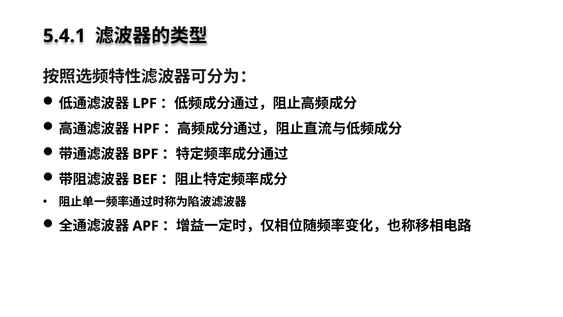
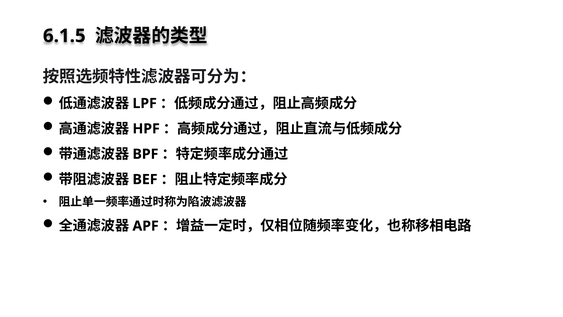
5.4.1: 5.4.1 -> 6.1.5
